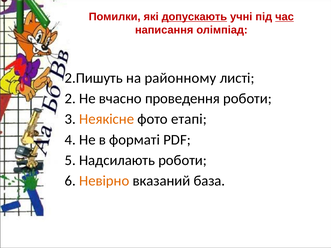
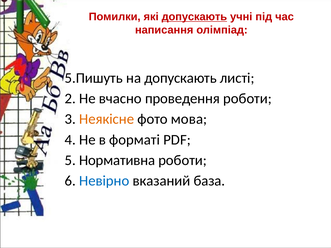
час underline: present -> none
2.Пишуть: 2.Пишуть -> 5.Пишуть
на районному: районному -> допускають
етапі: етапі -> мова
Надсилають: Надсилають -> Нормативна
Невірно colour: orange -> blue
